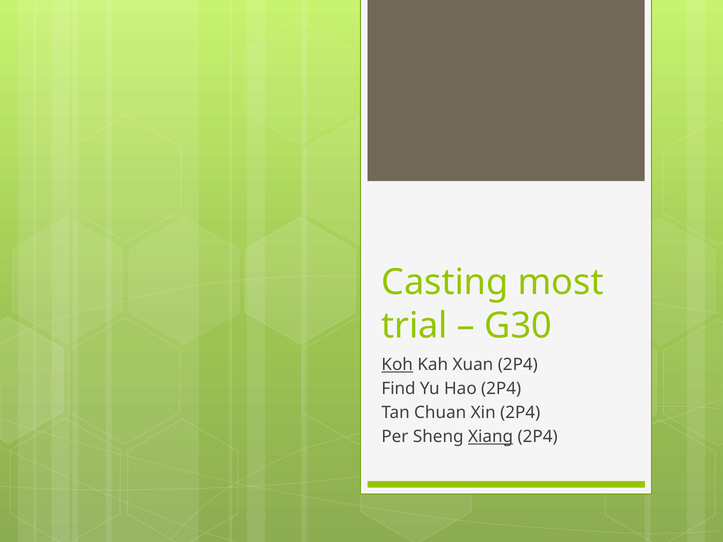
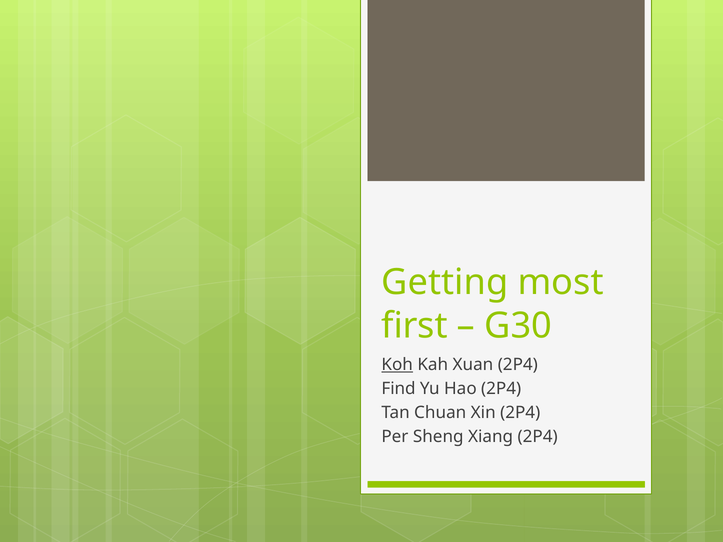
Casting: Casting -> Getting
trial: trial -> first
Xiang underline: present -> none
